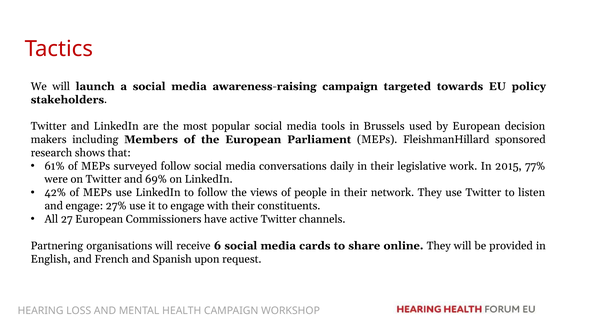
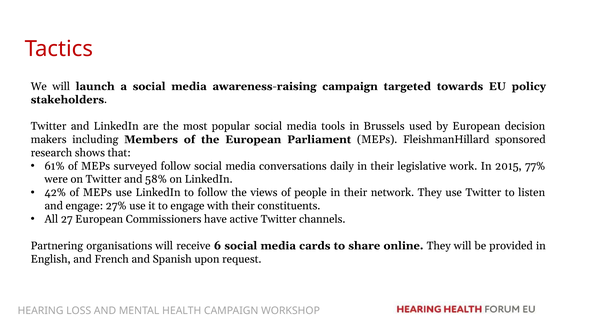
69%: 69% -> 58%
